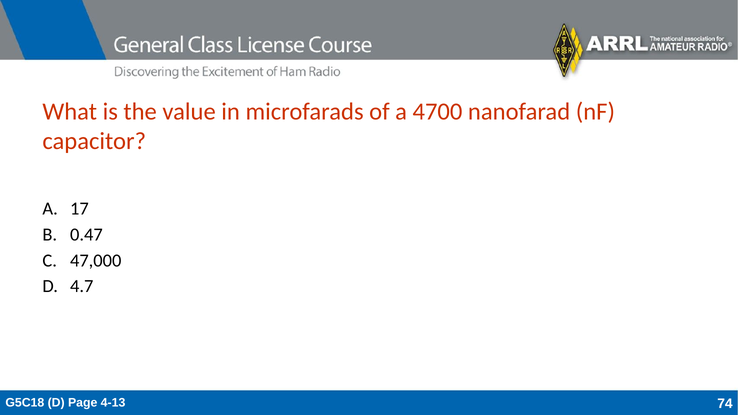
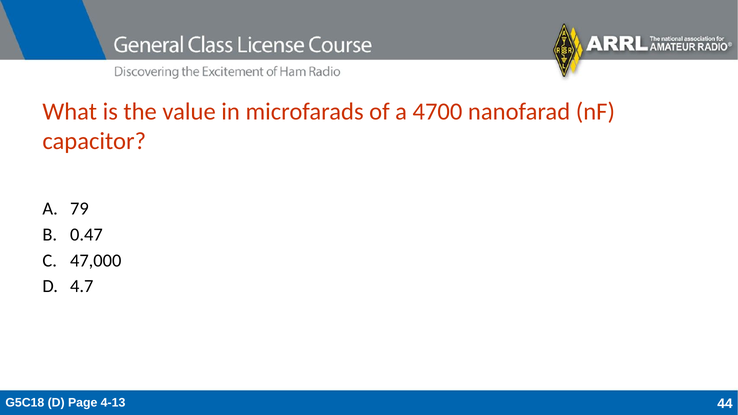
17: 17 -> 79
74: 74 -> 44
